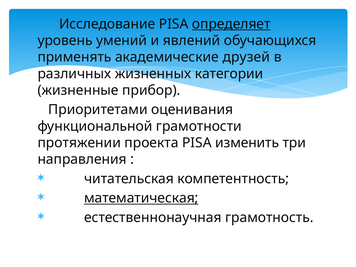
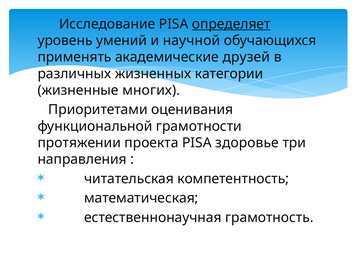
явлений: явлений -> научной
прибор: прибор -> многих
изменить: изменить -> здоровье
математическая underline: present -> none
